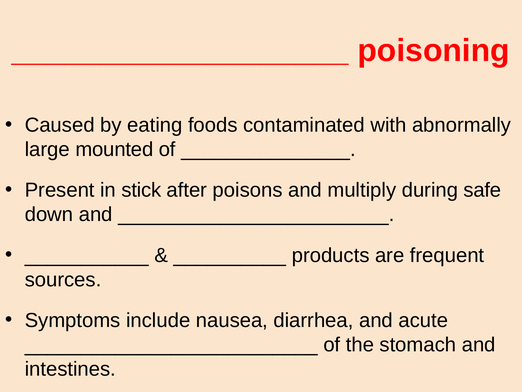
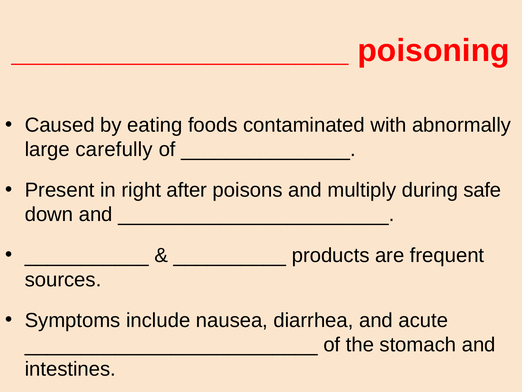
mounted: mounted -> carefully
stick: stick -> right
